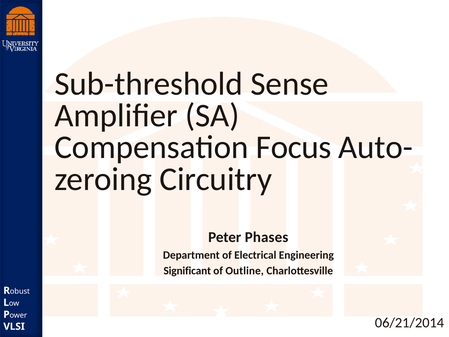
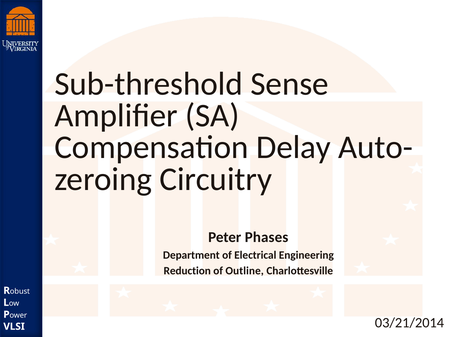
Focus: Focus -> Delay
Significant: Significant -> Reduction
06/21/2014: 06/21/2014 -> 03/21/2014
